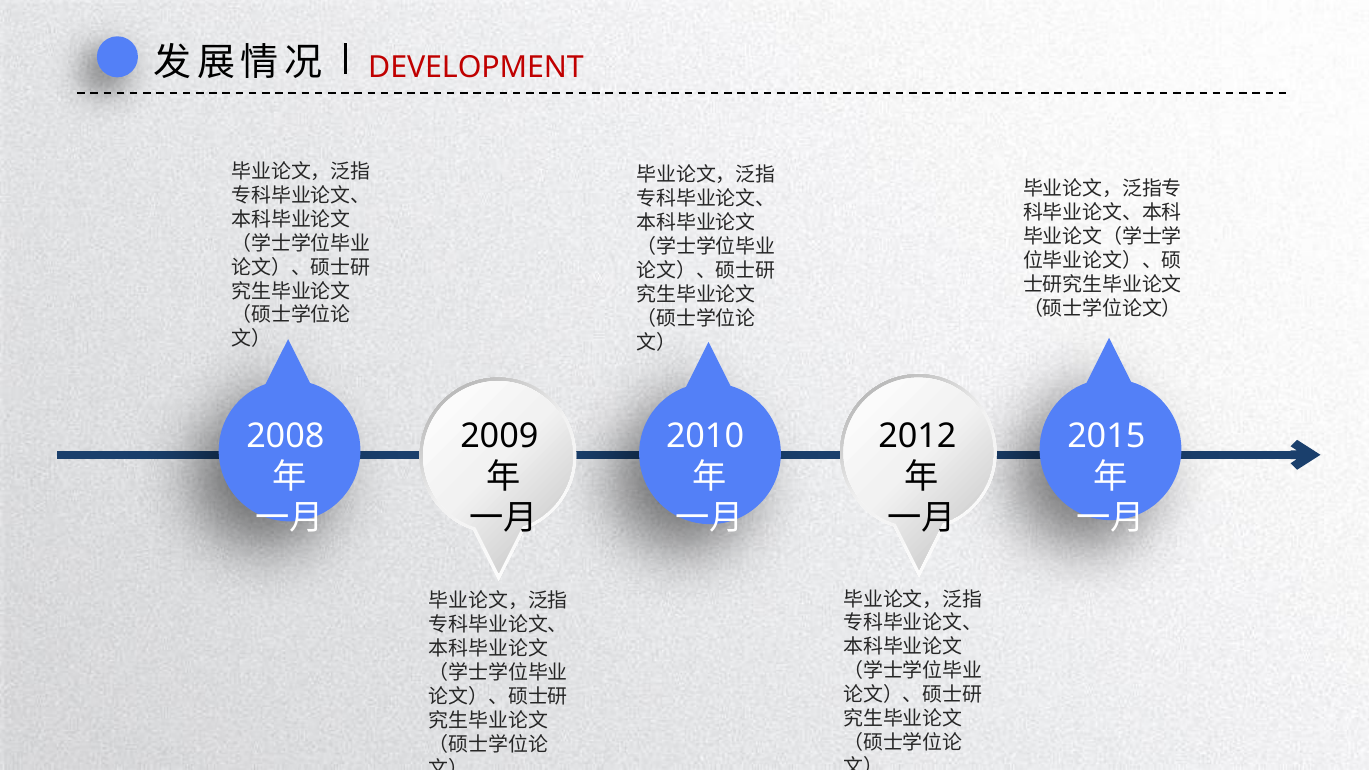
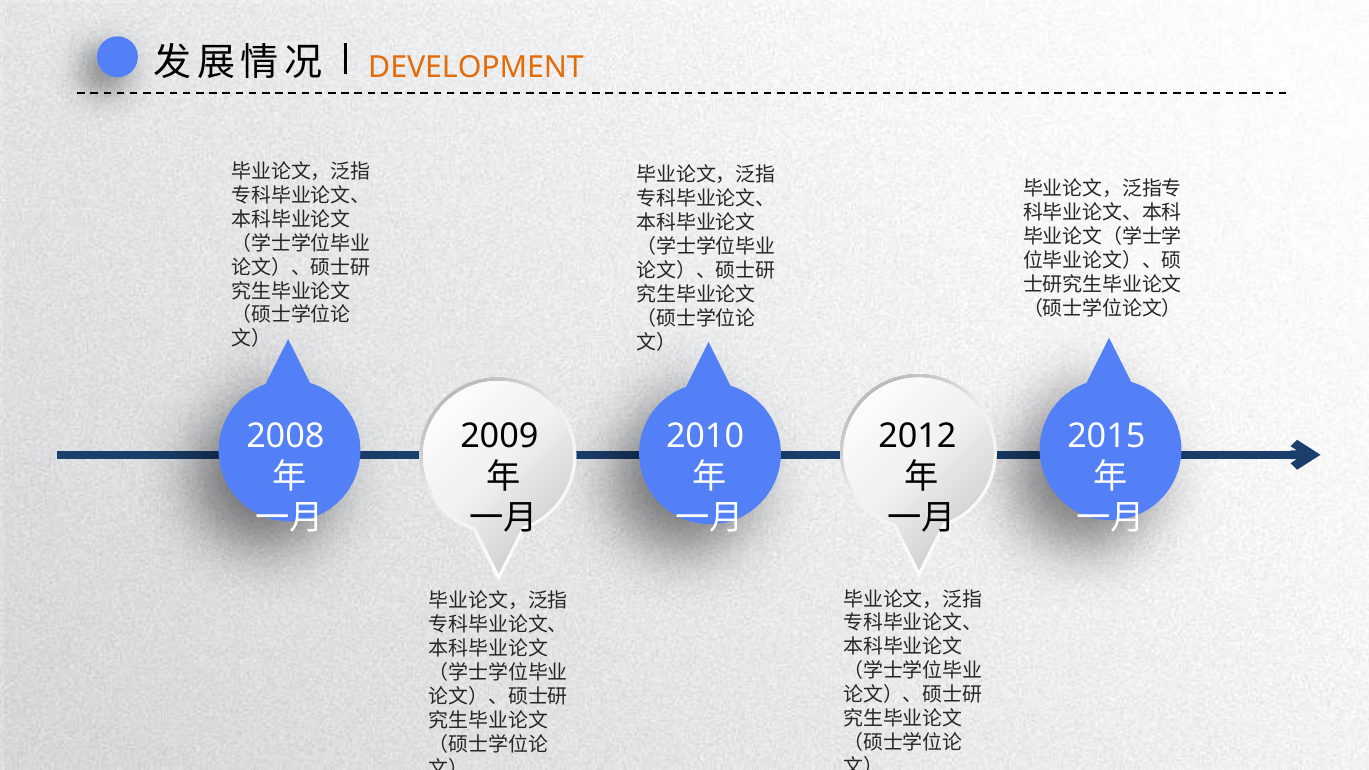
DEVELOPMENT colour: red -> orange
